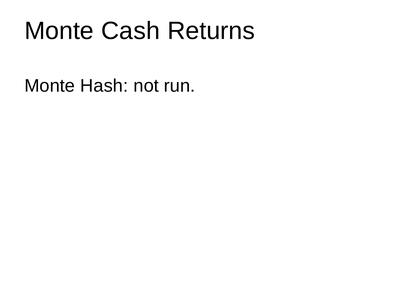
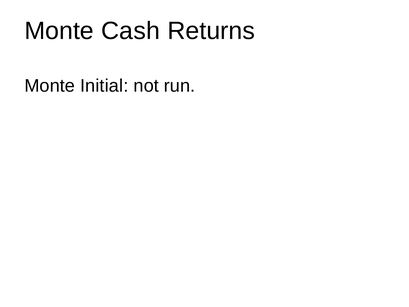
Hash: Hash -> Initial
